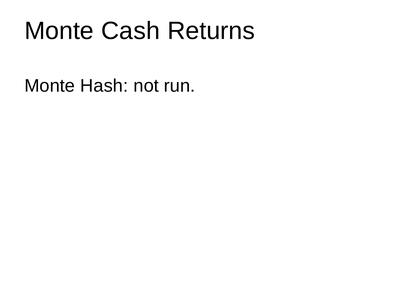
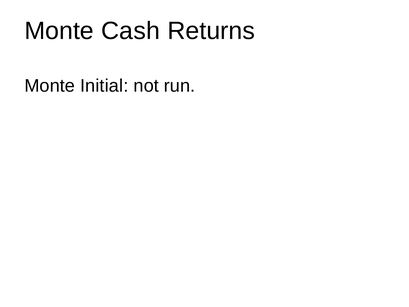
Hash: Hash -> Initial
